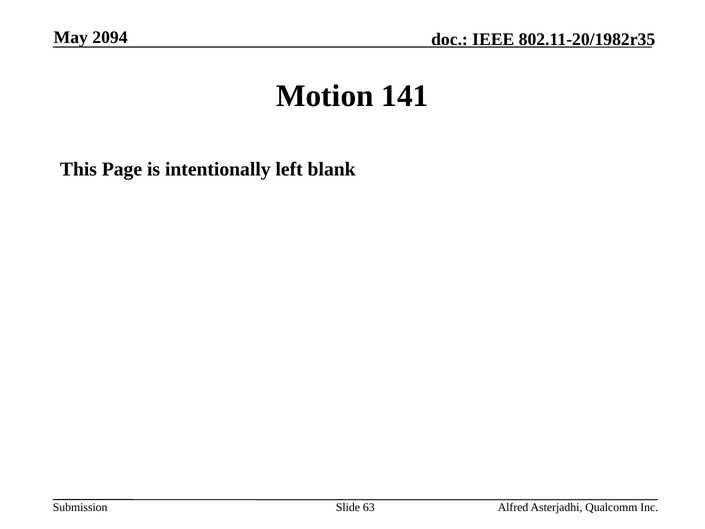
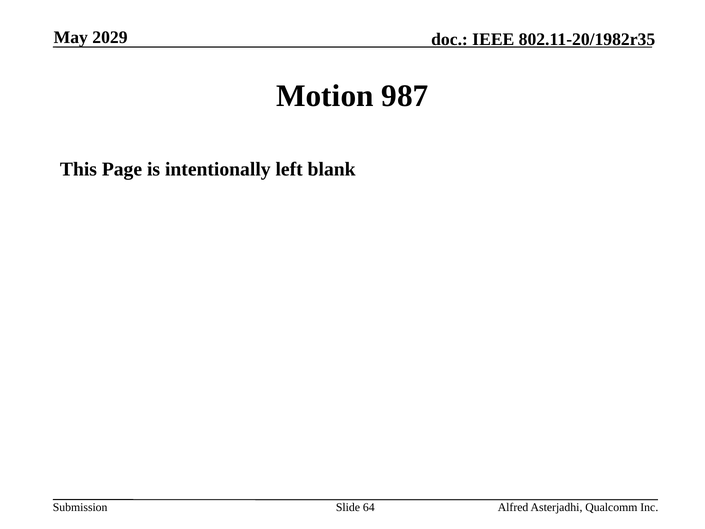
2094: 2094 -> 2029
141: 141 -> 987
63: 63 -> 64
